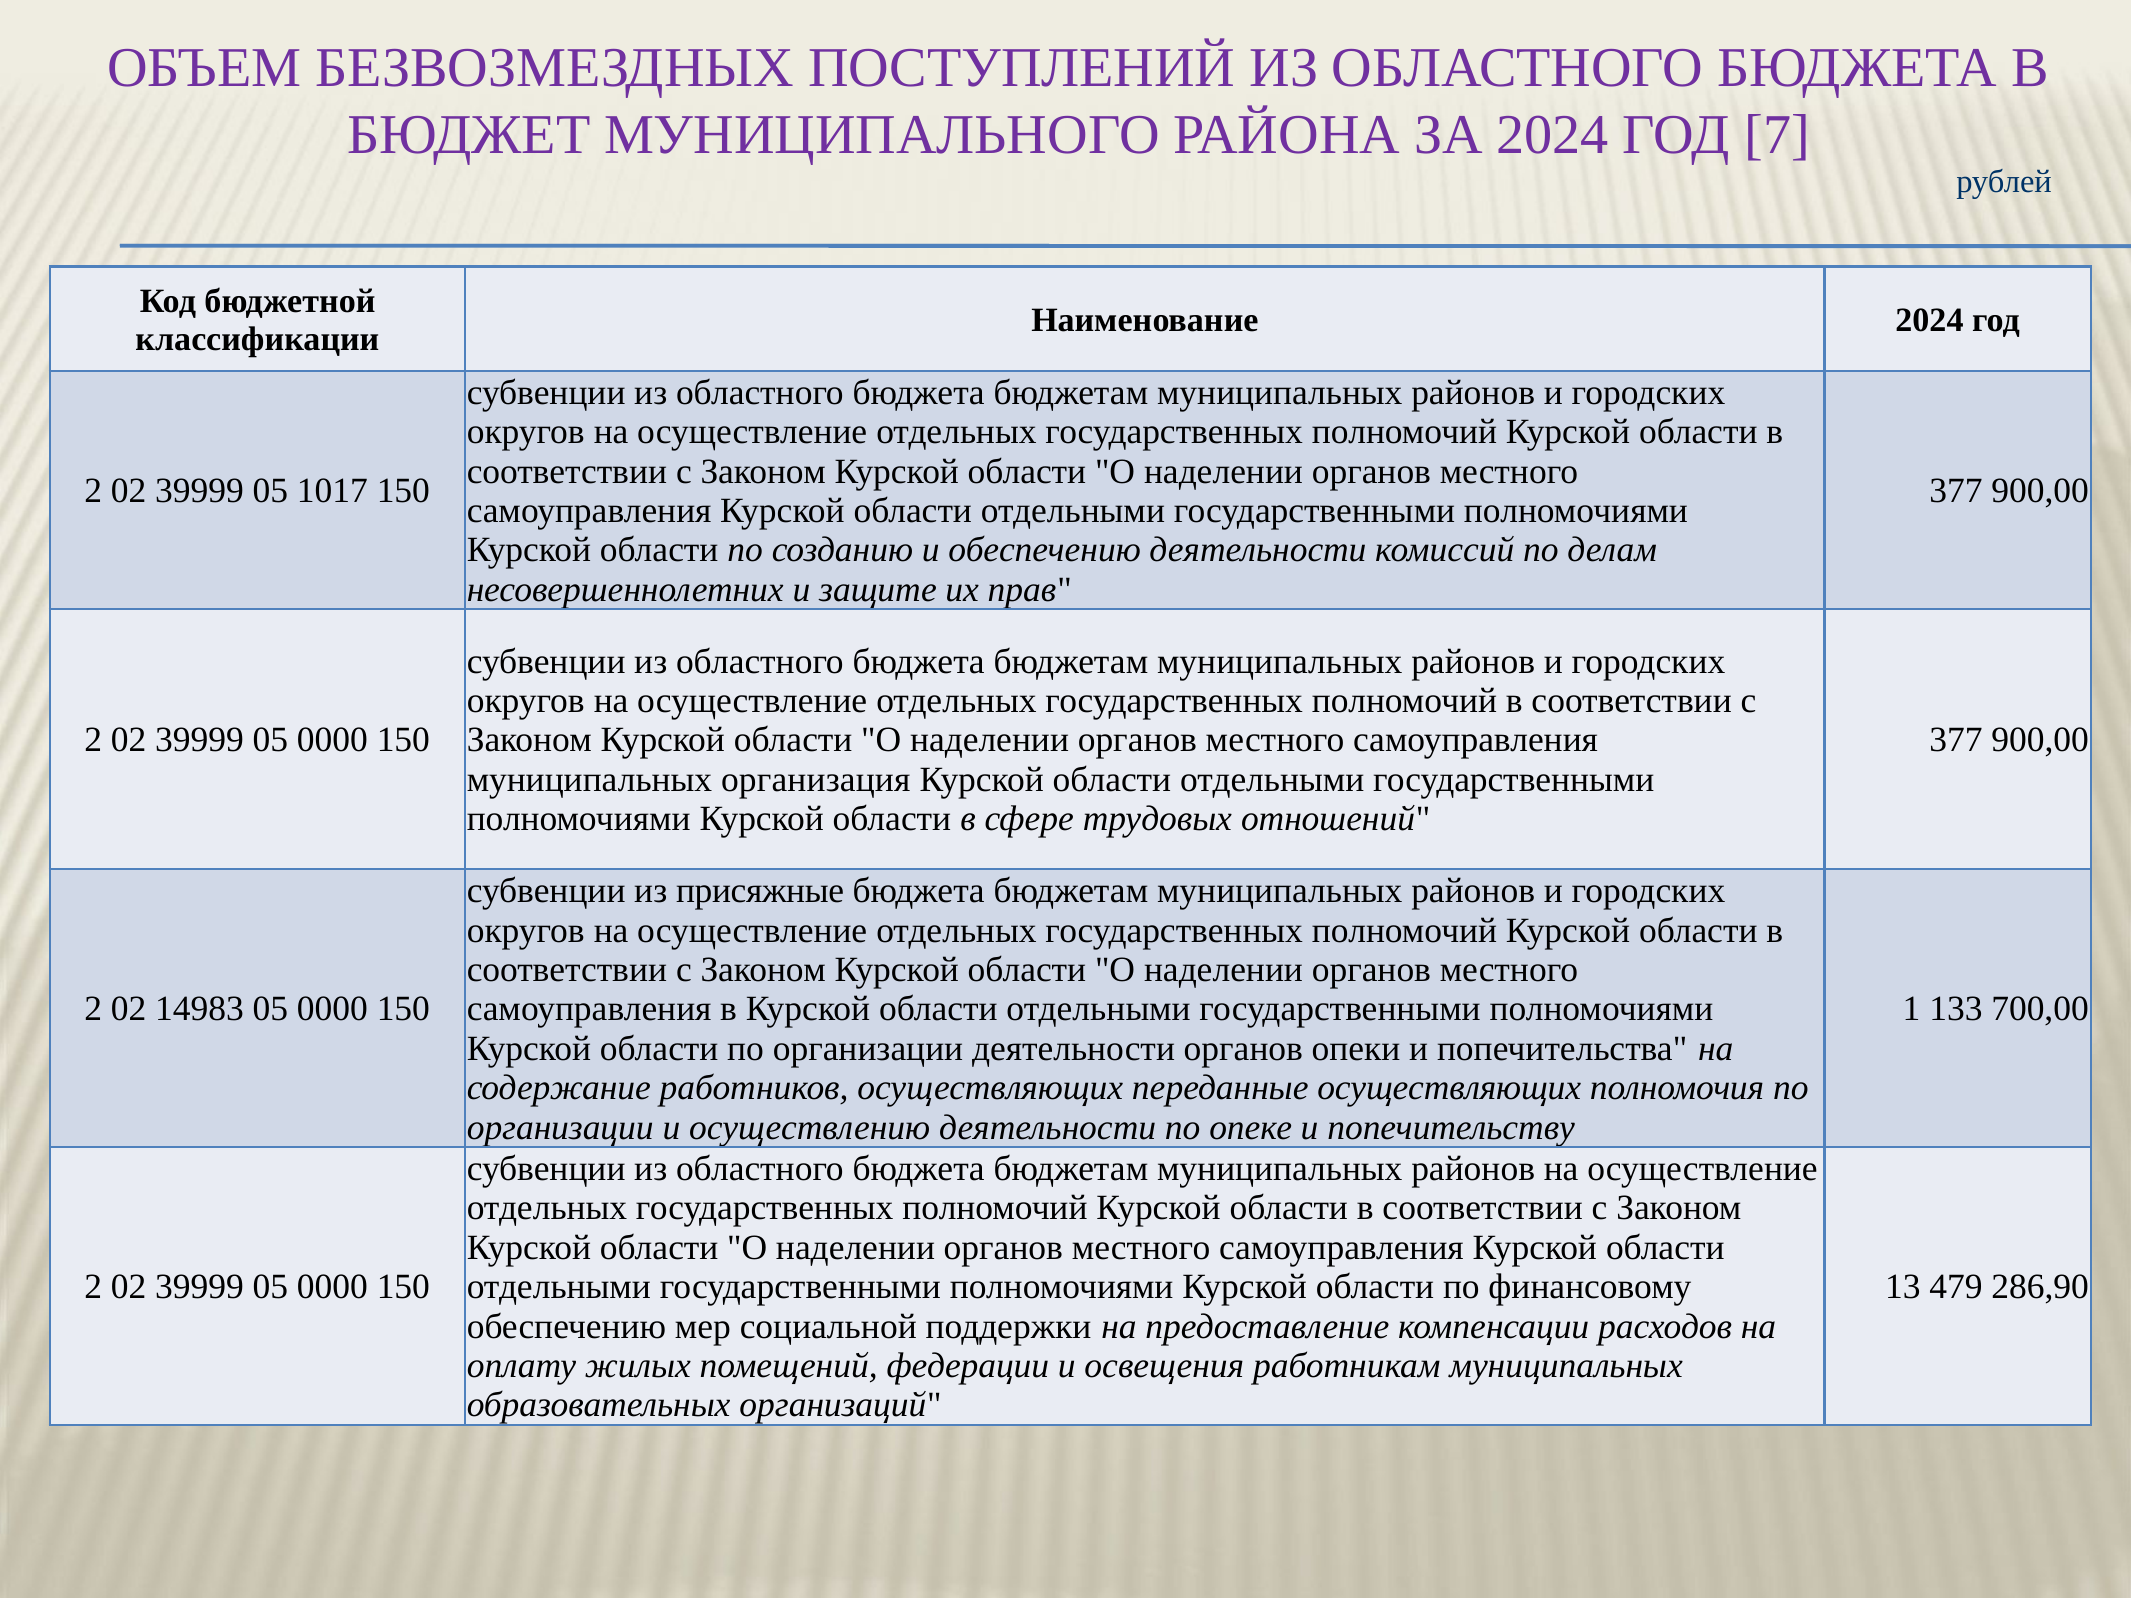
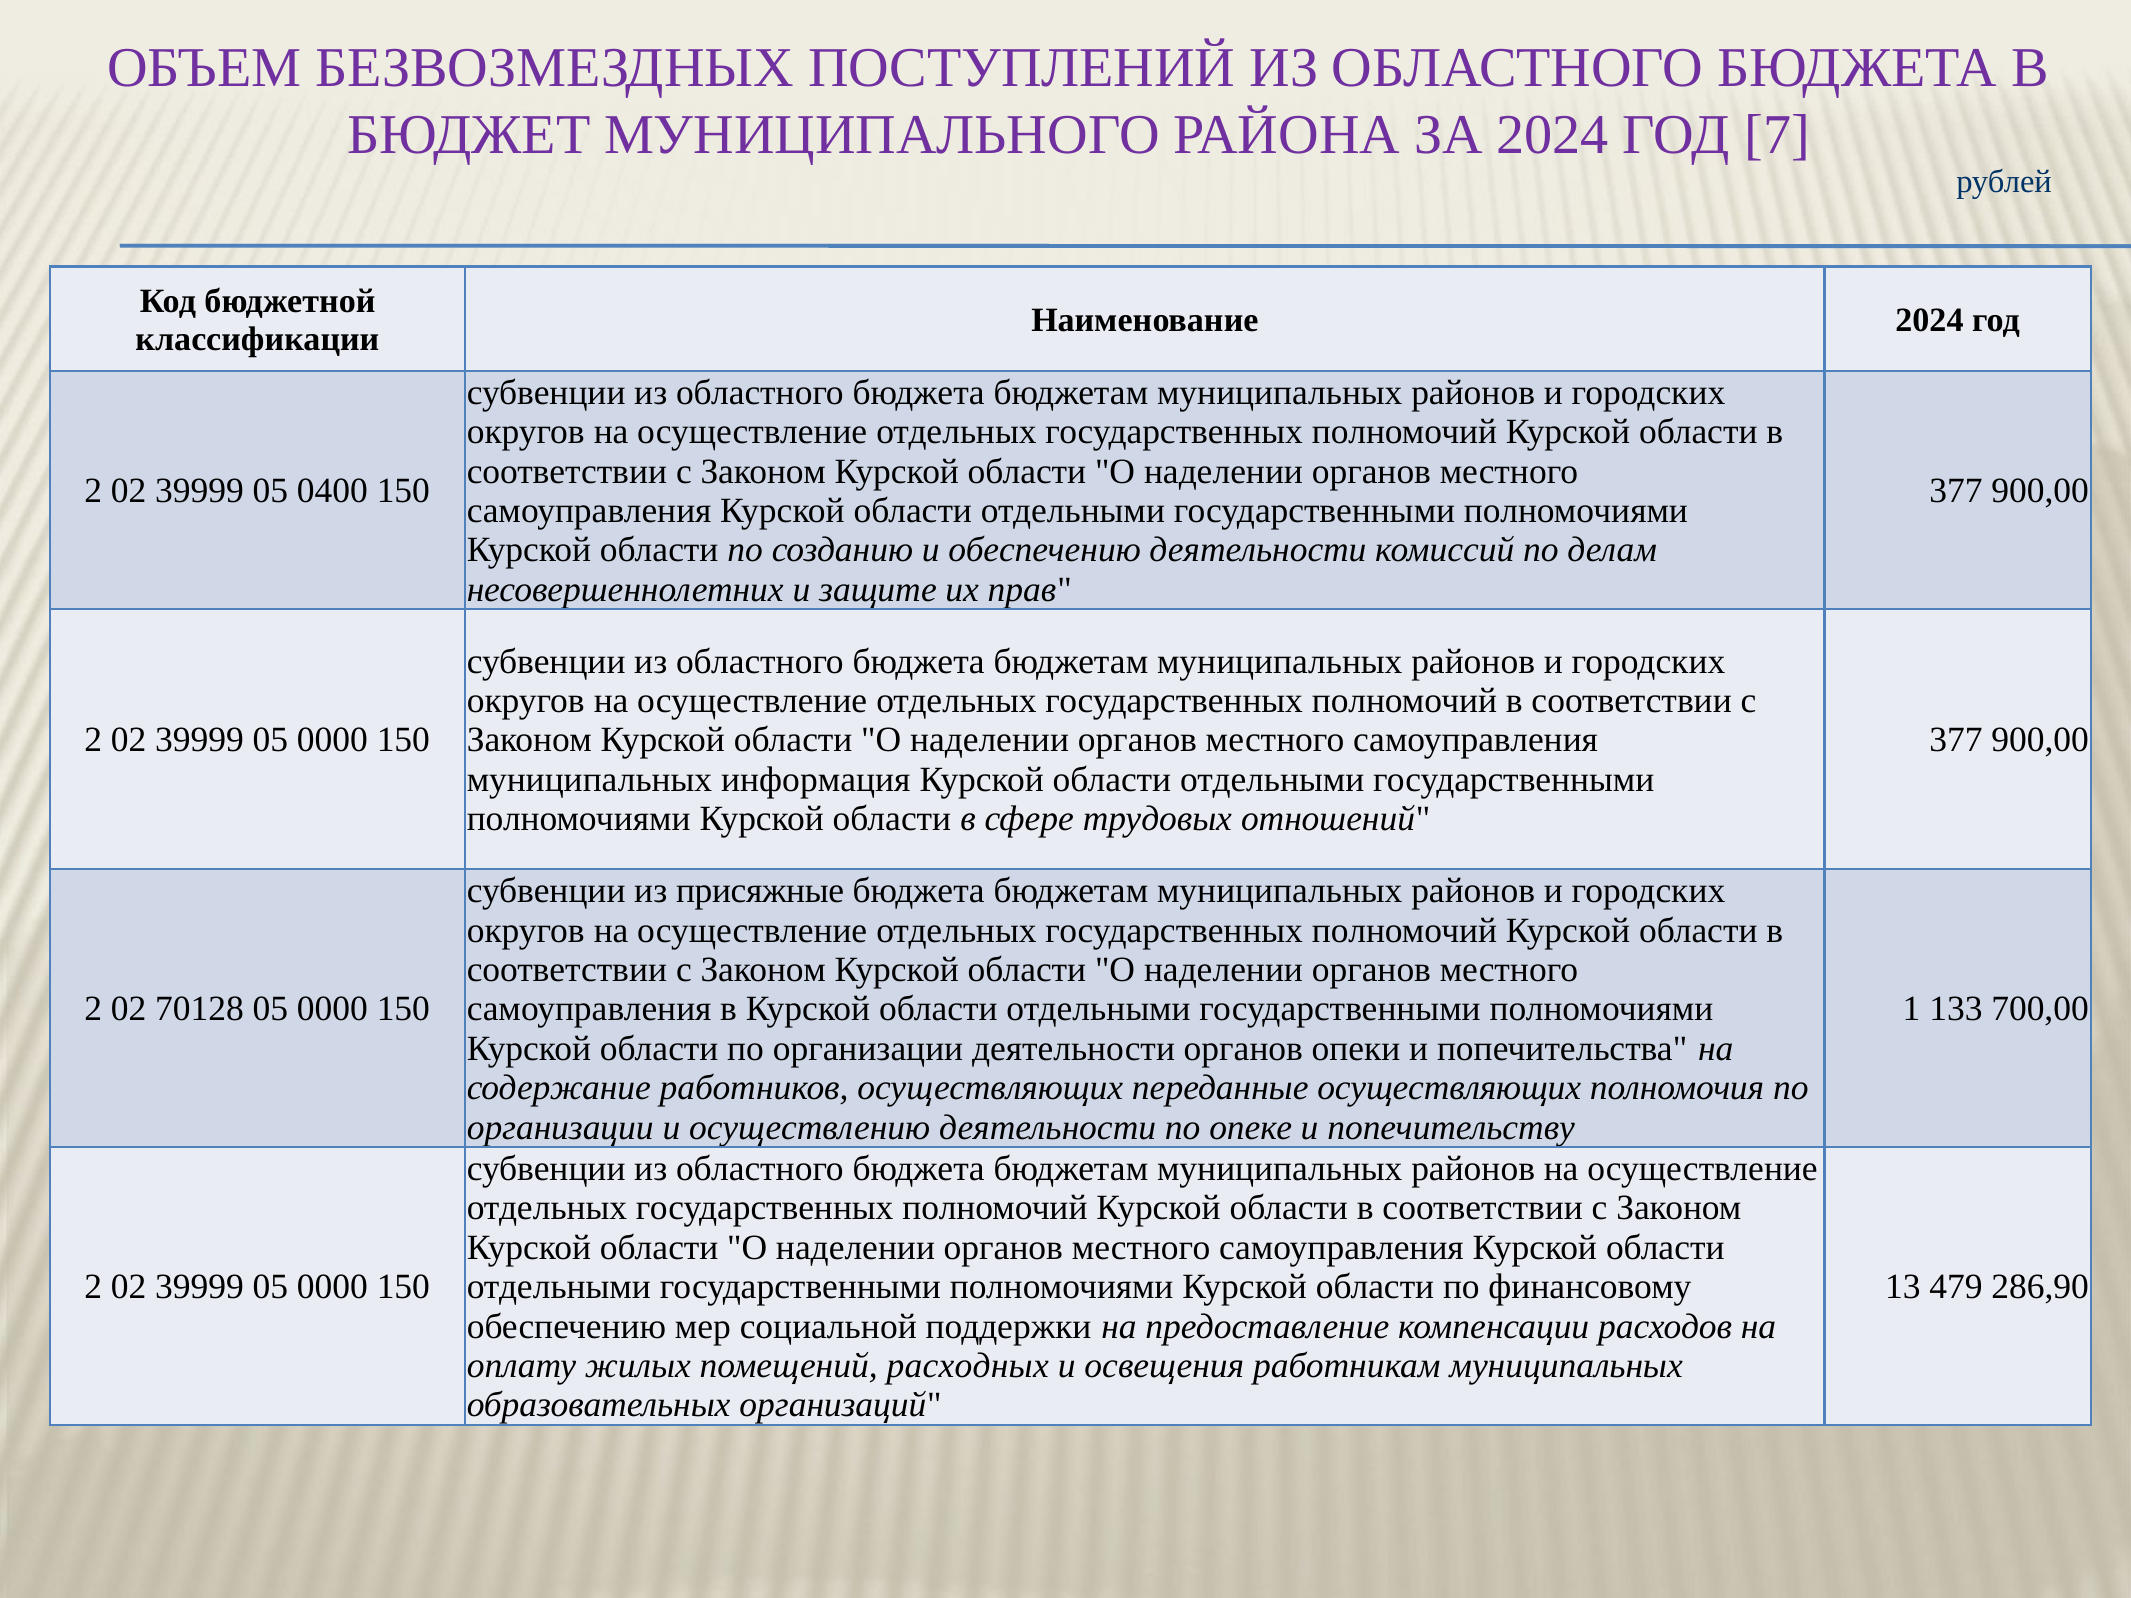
1017: 1017 -> 0400
организация: организация -> информация
14983: 14983 -> 70128
федерации: федерации -> расходных
